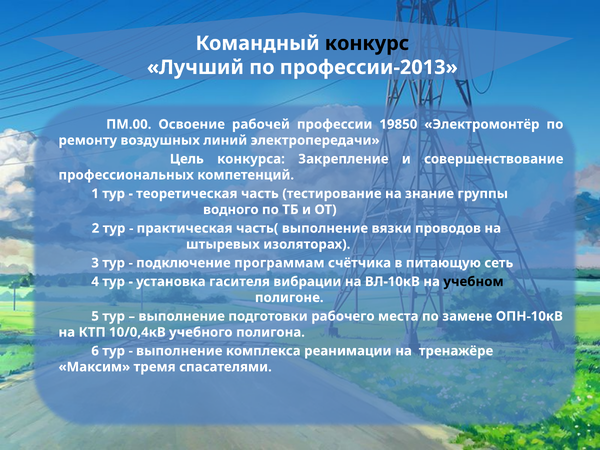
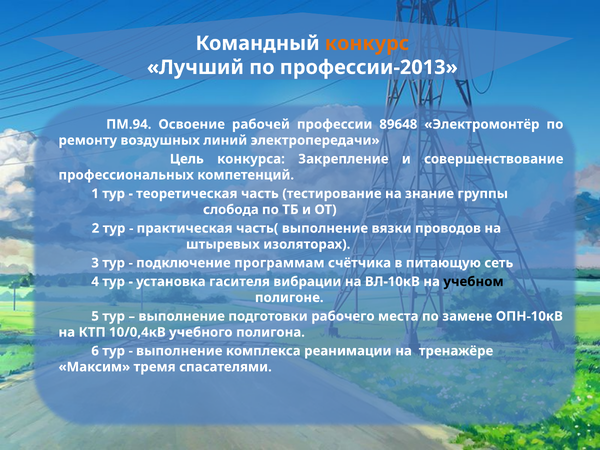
конкурс colour: black -> orange
ПМ.00: ПМ.00 -> ПМ.94
19850: 19850 -> 89648
водного: водного -> слобода
